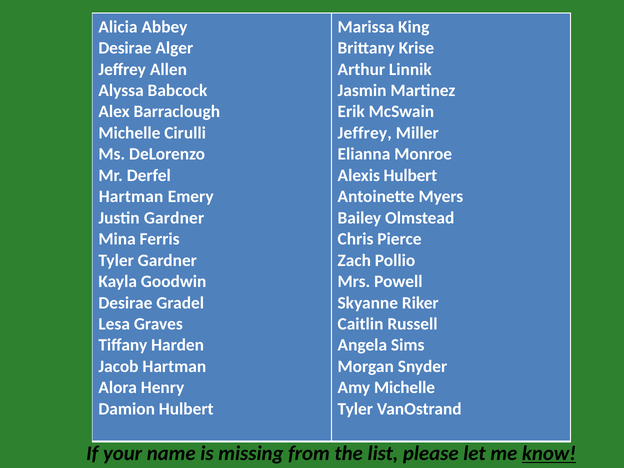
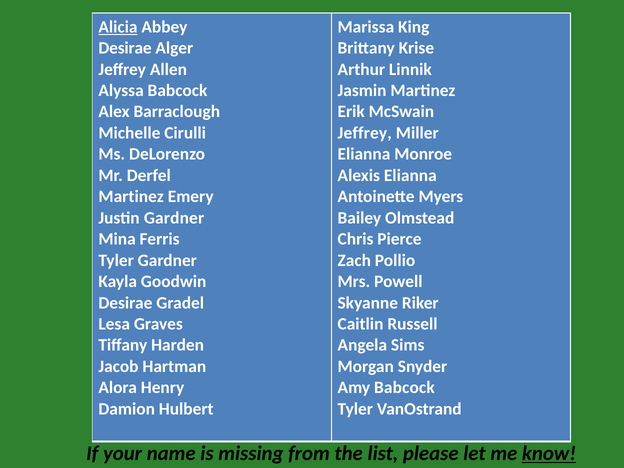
Alicia underline: none -> present
Alexis Hulbert: Hulbert -> Elianna
Hartman at (131, 197): Hartman -> Martinez
Amy Michelle: Michelle -> Babcock
